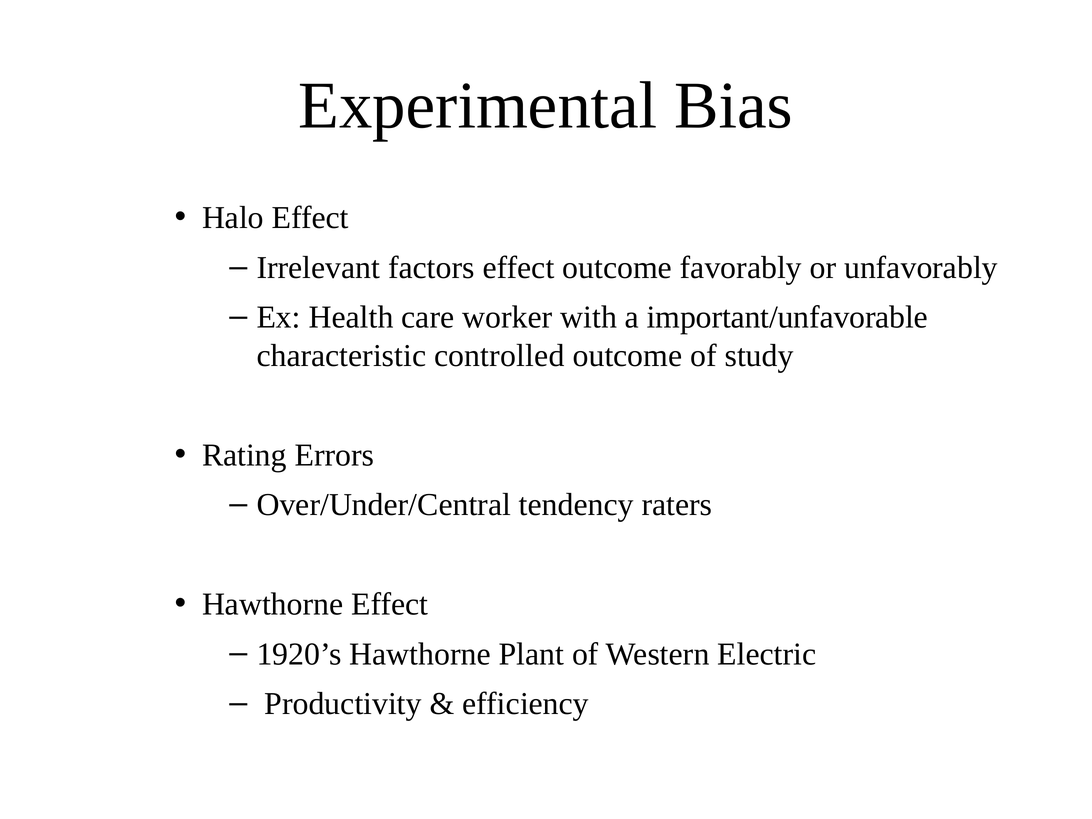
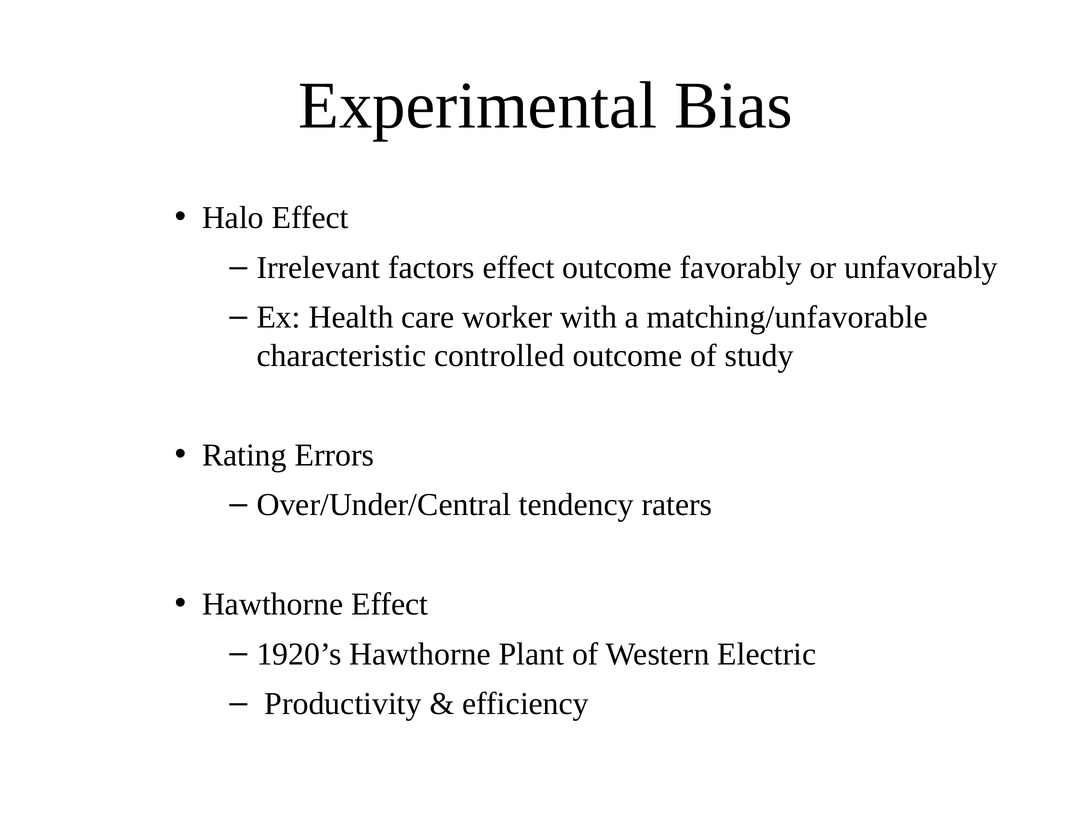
important/unfavorable: important/unfavorable -> matching/unfavorable
